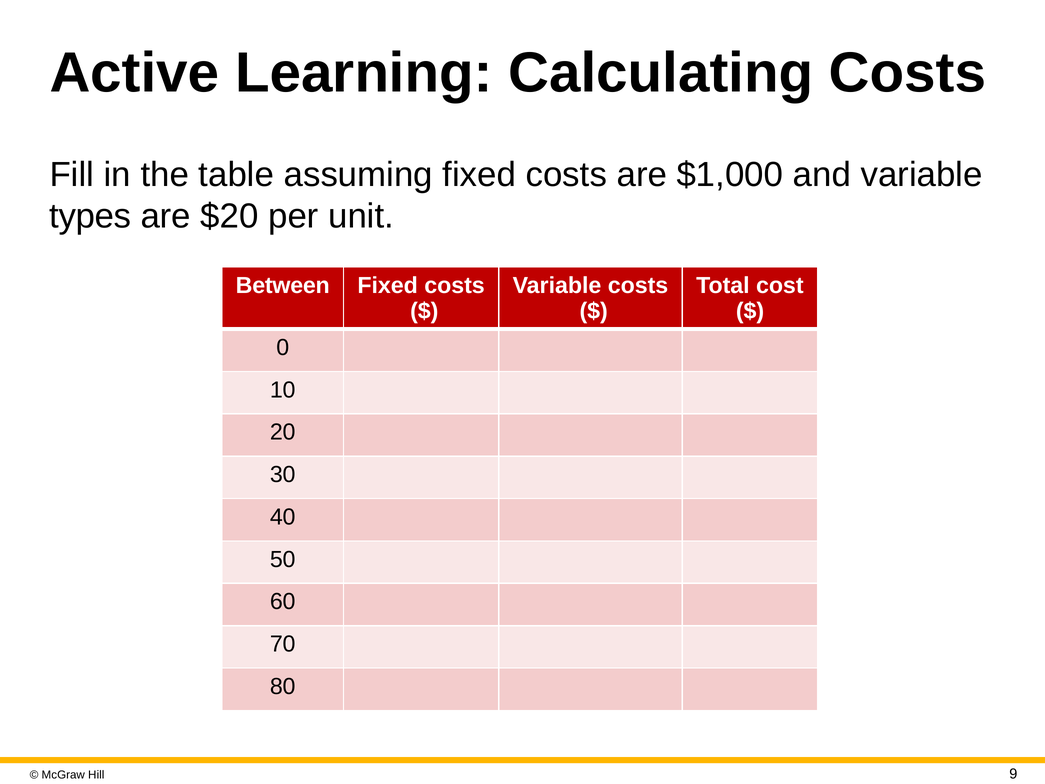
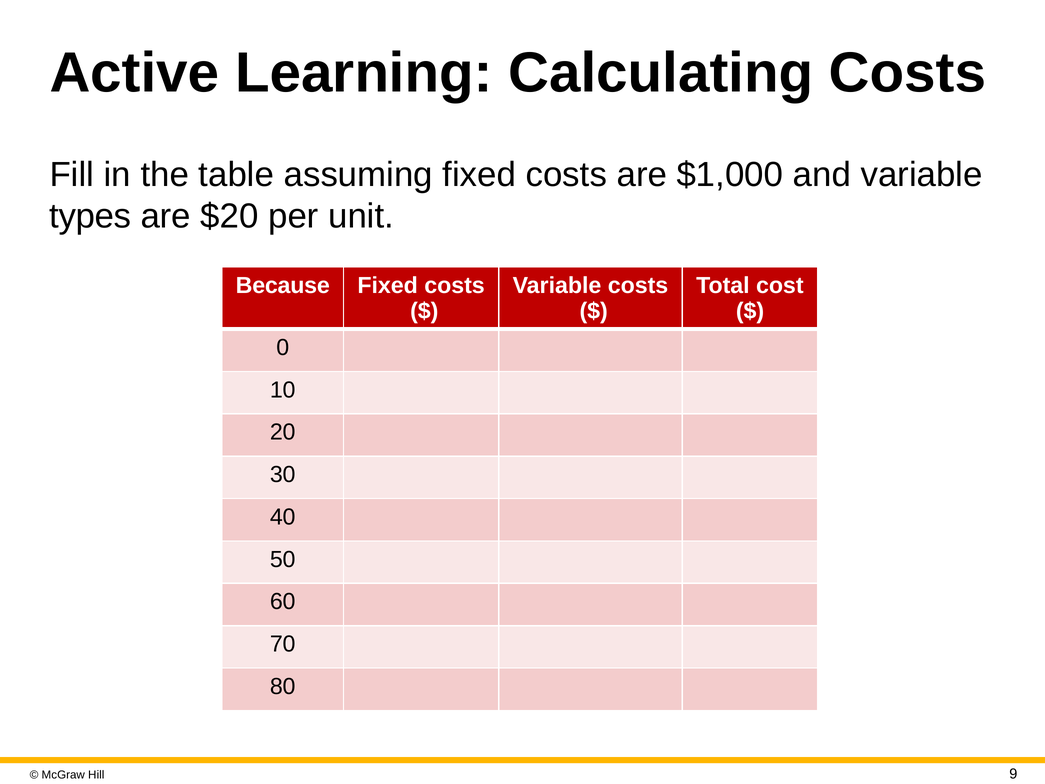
Between: Between -> Because
